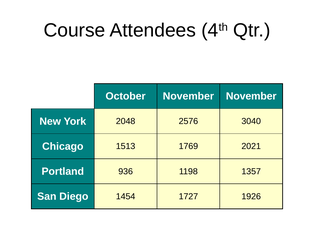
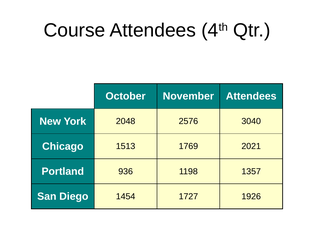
November November: November -> Attendees
